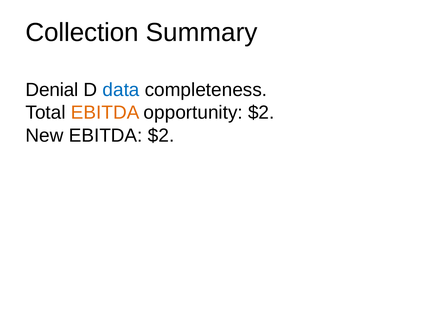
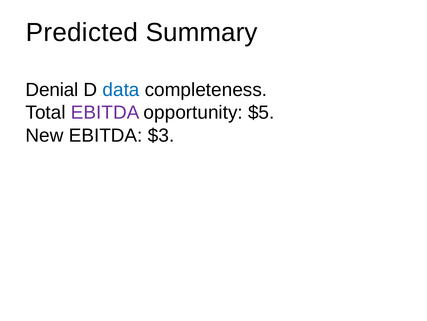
Collection: Collection -> Predicted
EBITDA at (105, 112) colour: orange -> purple
opportunity $2: $2 -> $5
EBITDA $2: $2 -> $3
